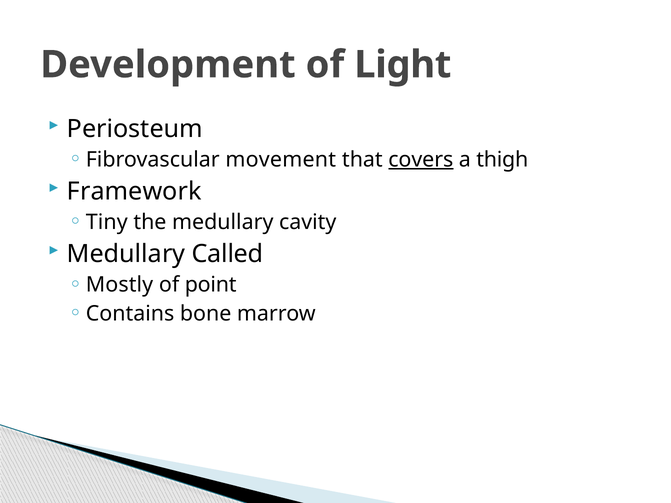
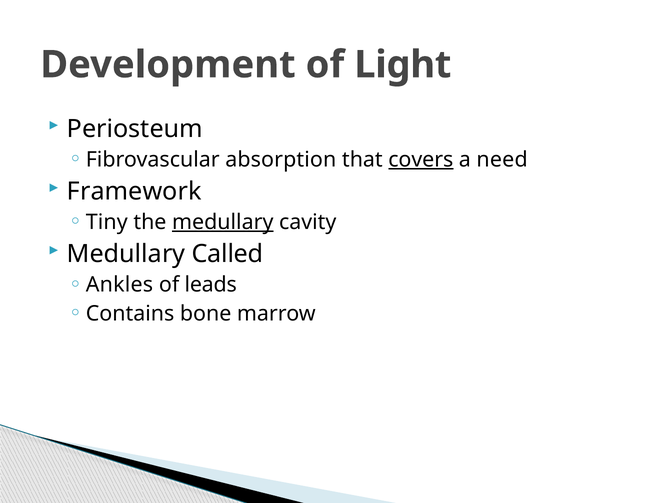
movement: movement -> absorption
thigh: thigh -> need
medullary at (223, 222) underline: none -> present
Mostly: Mostly -> Ankles
point: point -> leads
